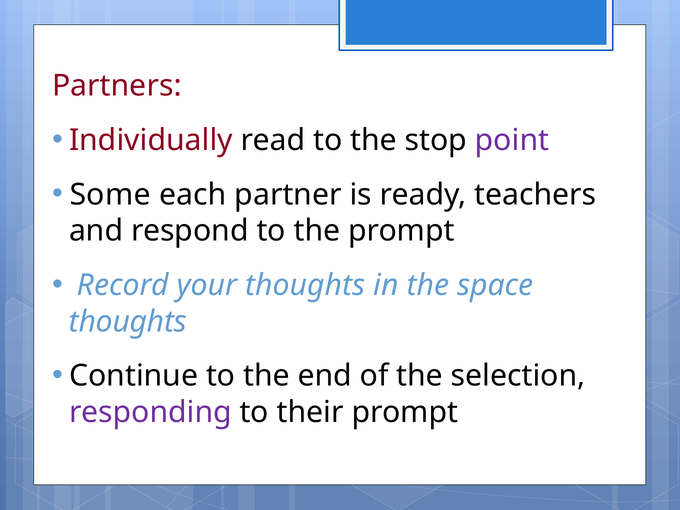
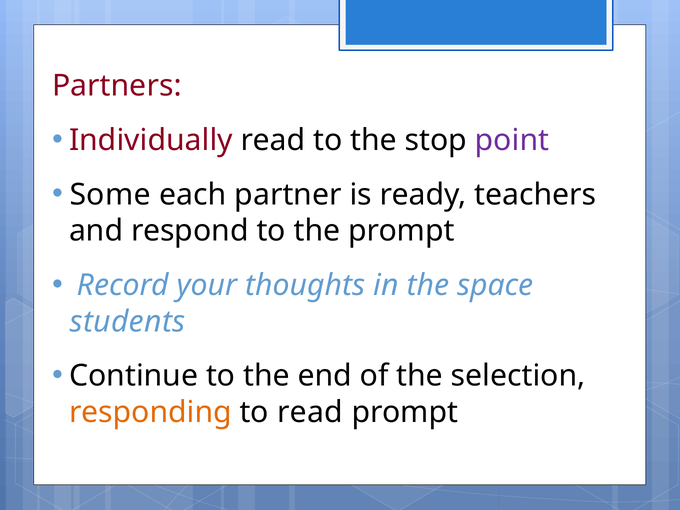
thoughts at (128, 322): thoughts -> students
responding colour: purple -> orange
to their: their -> read
